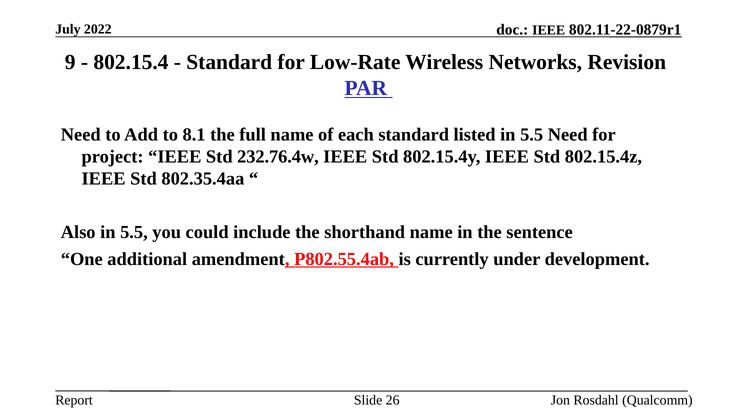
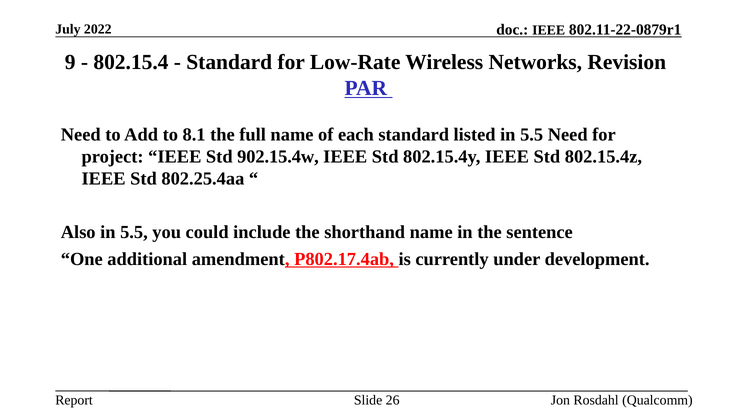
232.76.4w: 232.76.4w -> 902.15.4w
802.35.4aa: 802.35.4aa -> 802.25.4aa
P802.55.4ab: P802.55.4ab -> P802.17.4ab
